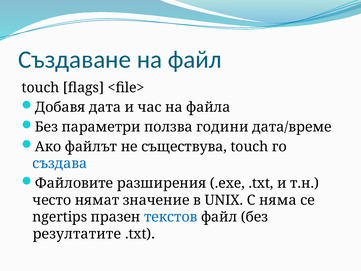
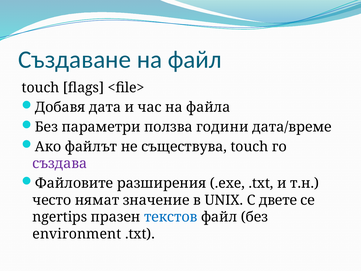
създава colour: blue -> purple
няма: няма -> двете
резултатите: резултатите -> environment
